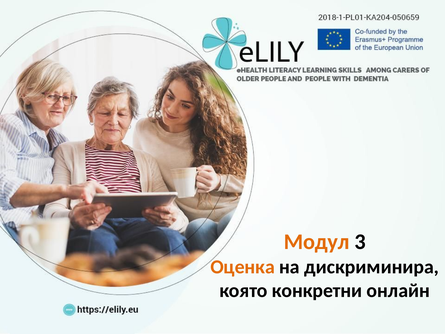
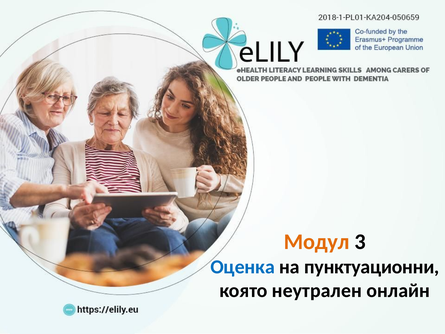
Оценка colour: orange -> blue
дискриминира: дискриминира -> пунктуационни
конкретни: конкретни -> неутрален
